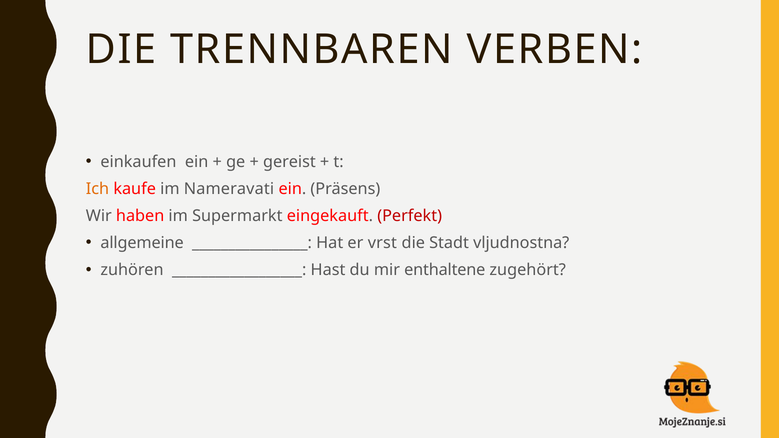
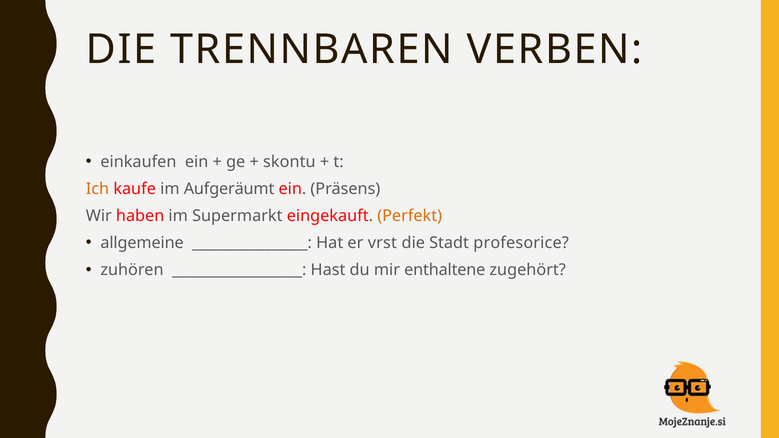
gereist: gereist -> skontu
Nameravati: Nameravati -> Aufgeräumt
Perfekt colour: red -> orange
vljudnostna: vljudnostna -> profesorice
